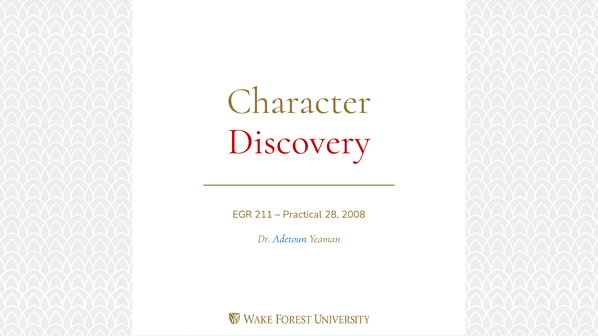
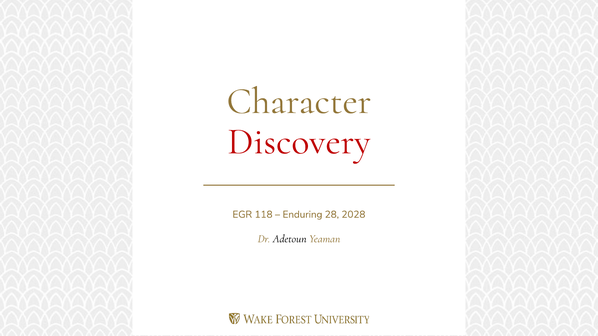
211: 211 -> 118
Practical: Practical -> Enduring
2008: 2008 -> 2028
Adetoun colour: blue -> black
